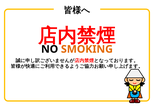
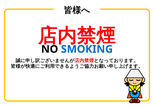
SMOKING colour: orange -> blue
